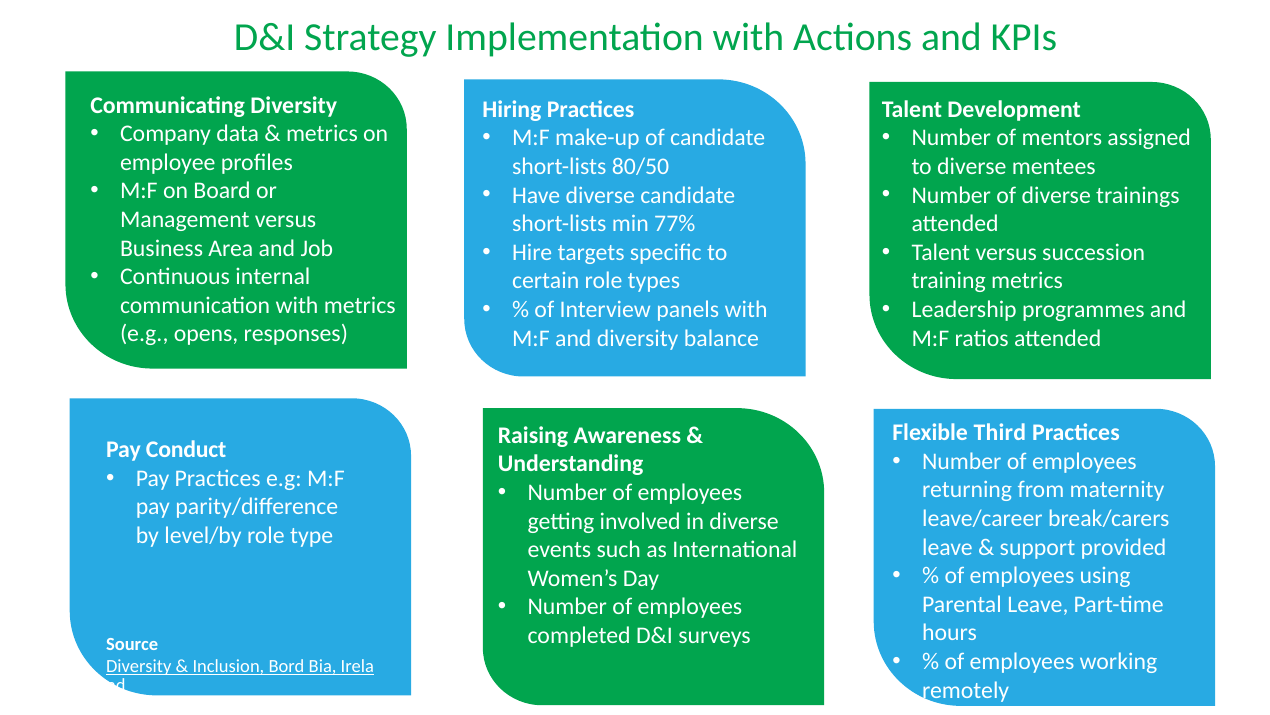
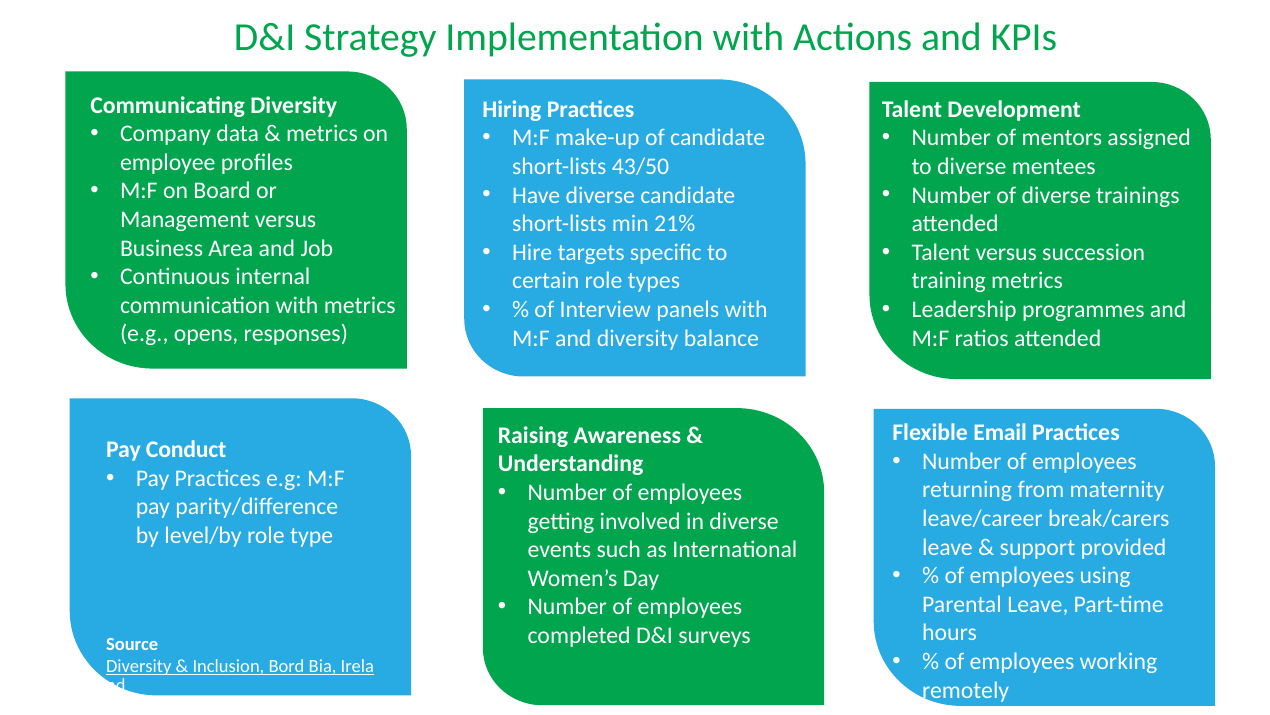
80/50: 80/50 -> 43/50
77%: 77% -> 21%
Third: Third -> Email
